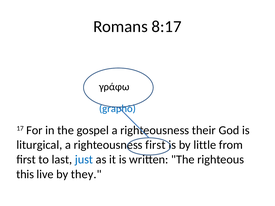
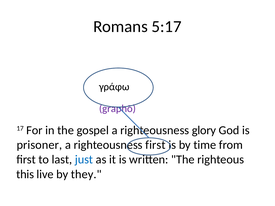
8:17: 8:17 -> 5:17
graphō colour: blue -> purple
their: their -> glory
liturgical: liturgical -> prisoner
little: little -> time
